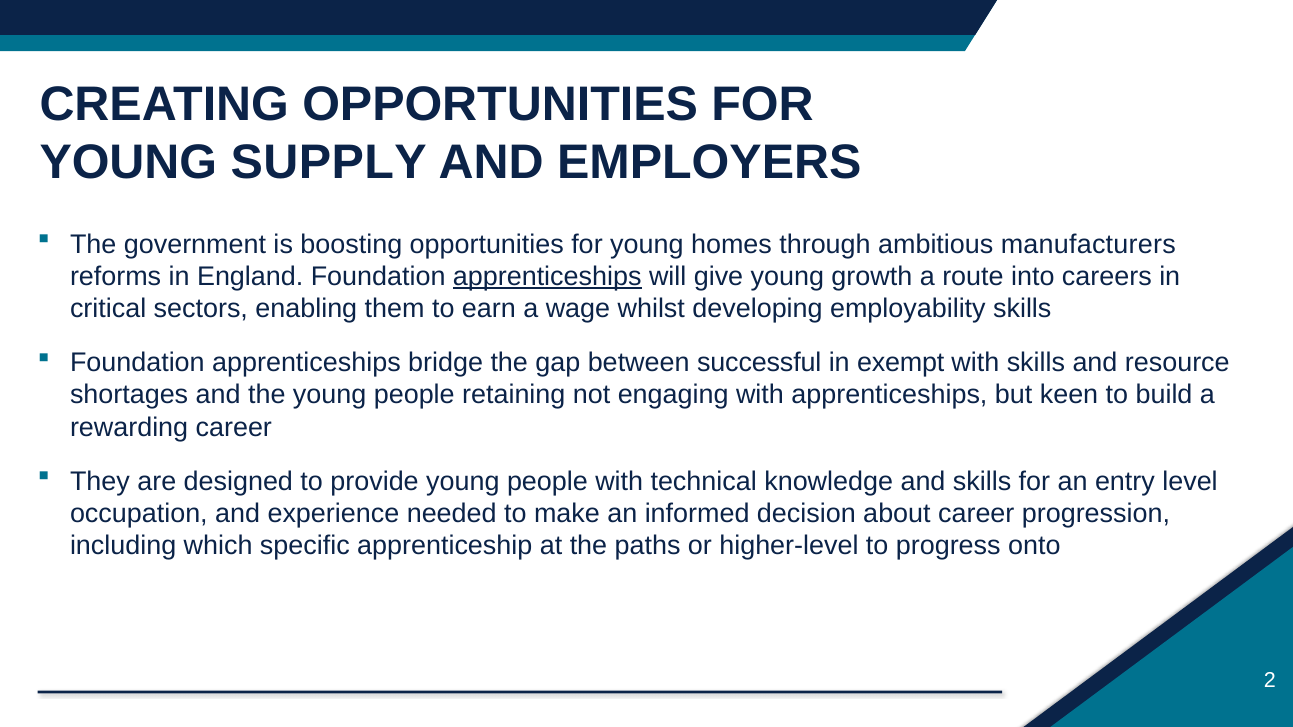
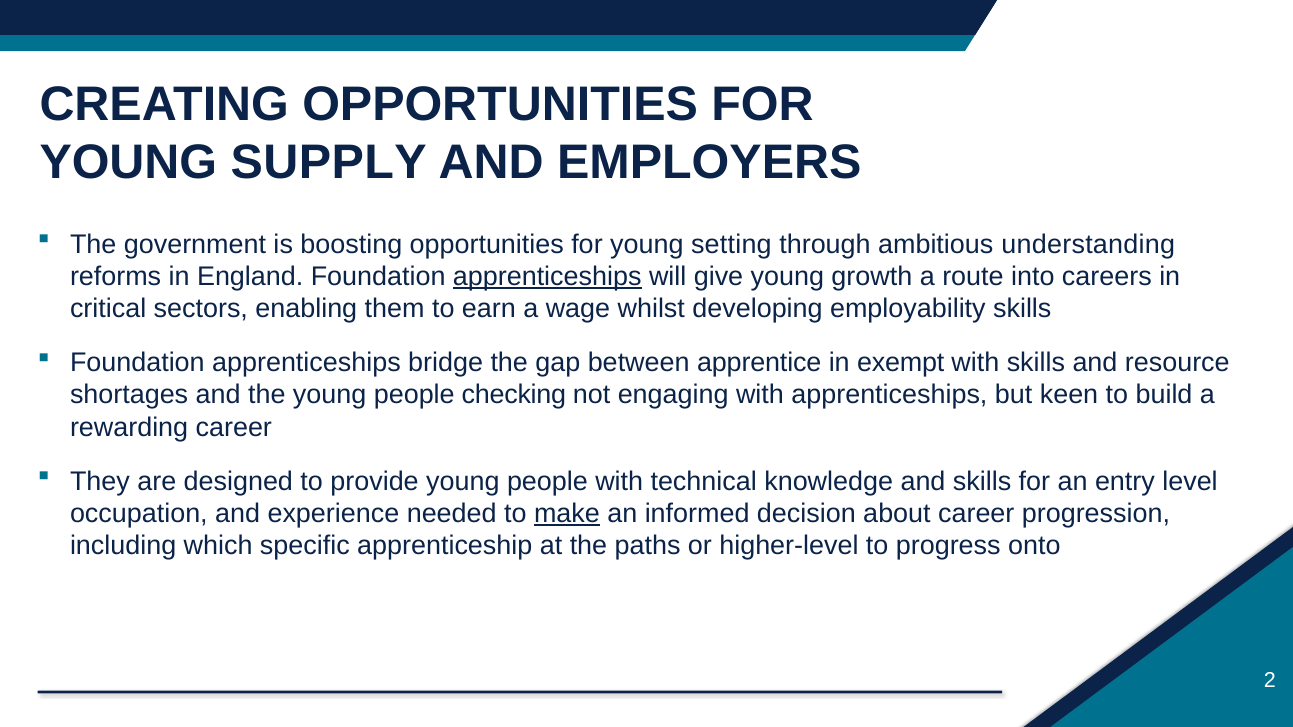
homes: homes -> setting
manufacturers: manufacturers -> understanding
successful: successful -> apprentice
retaining: retaining -> checking
make underline: none -> present
